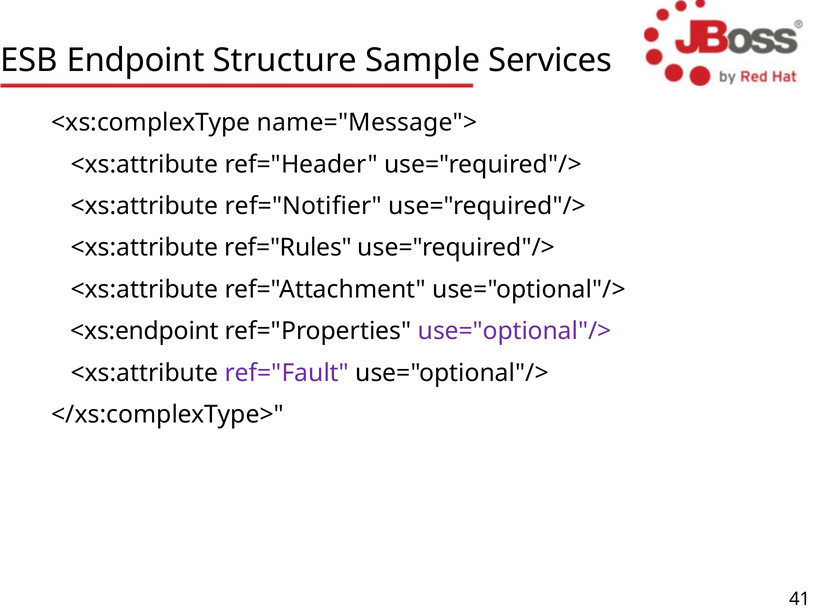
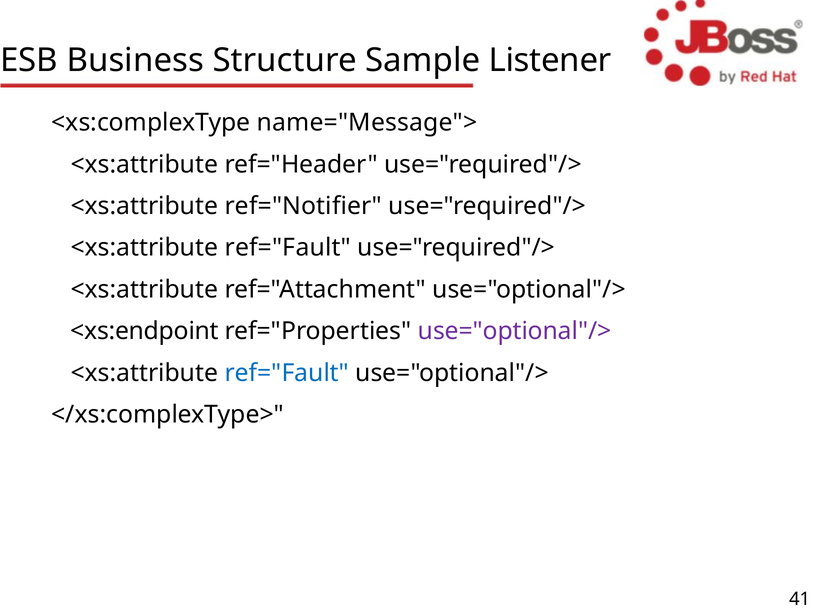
Endpoint: Endpoint -> Business
Services: Services -> Listener
ref="Rules at (288, 248): ref="Rules -> ref="Fault
ref="Fault at (287, 373) colour: purple -> blue
